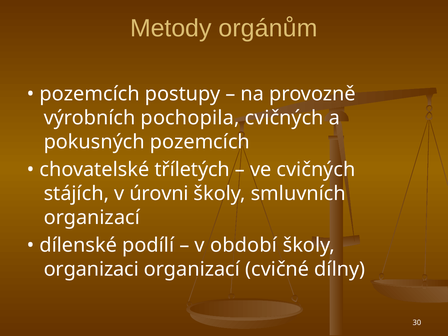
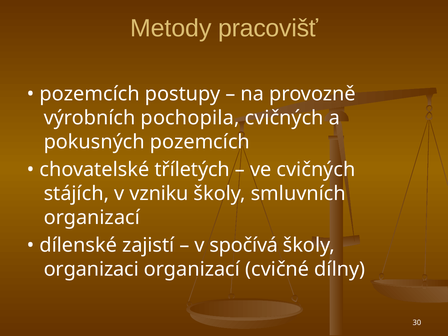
orgánům: orgánům -> pracovišť
úrovni: úrovni -> vzniku
podílí: podílí -> zajistí
období: období -> spočívá
